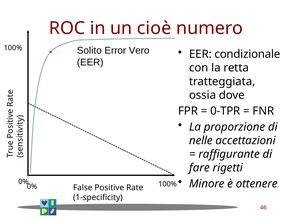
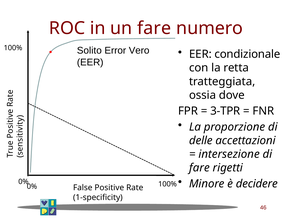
un cioè: cioè -> fare
0-TPR: 0-TPR -> 3-TPR
nelle: nelle -> delle
raffigurante: raffigurante -> intersezione
ottenere: ottenere -> decidere
